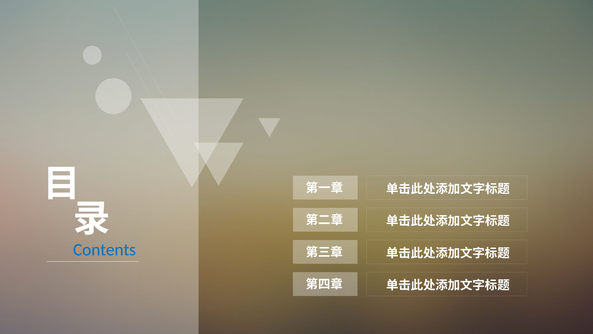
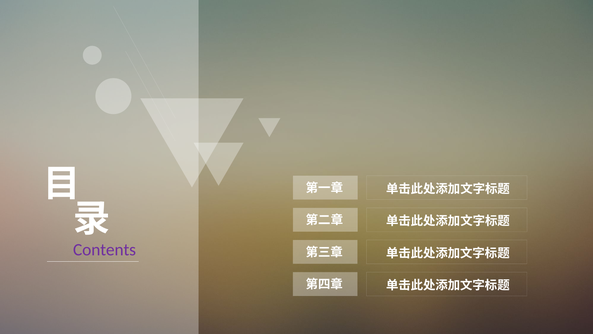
Contents colour: blue -> purple
